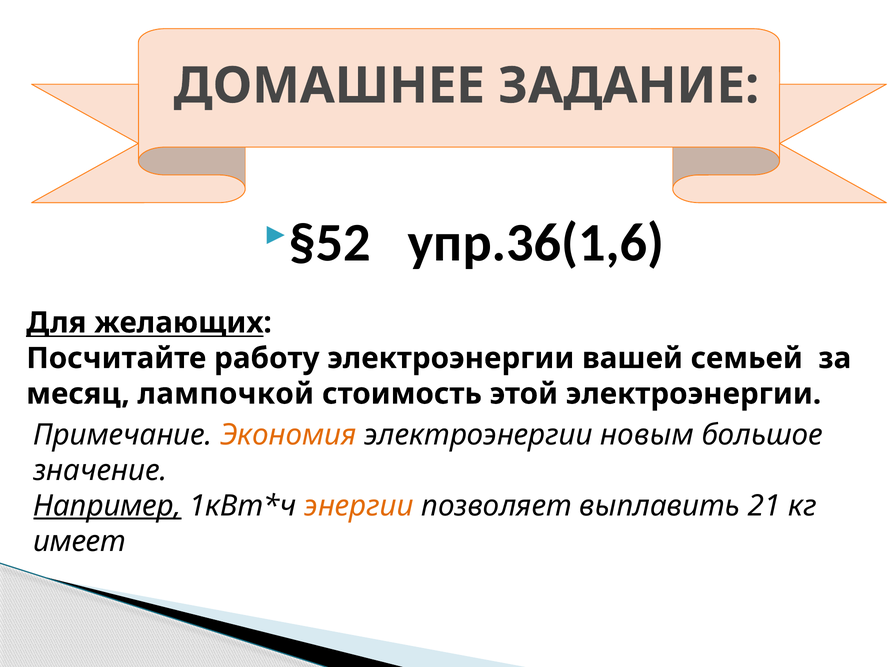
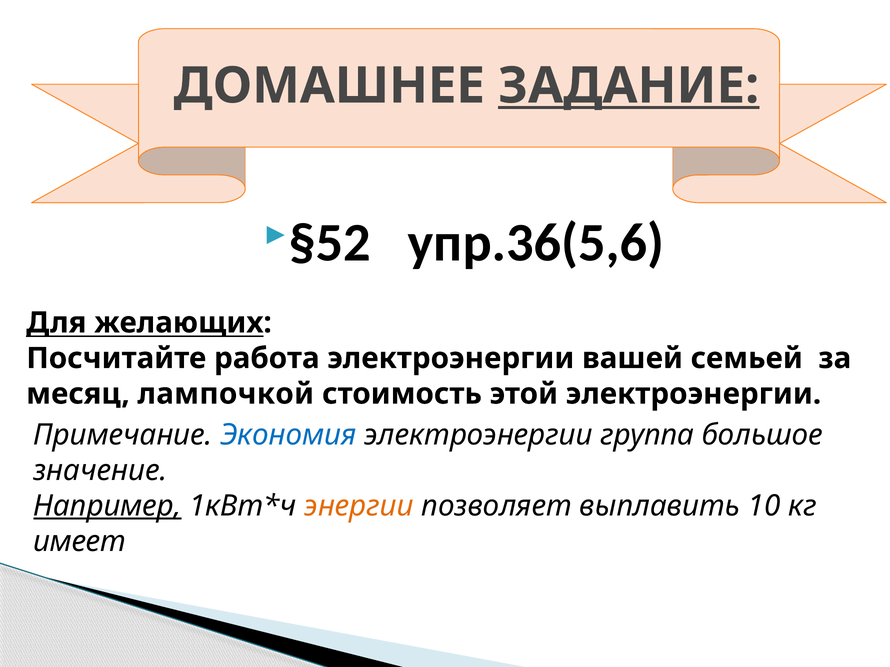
ЗАДАНИЕ underline: none -> present
упр.36(1,6: упр.36(1,6 -> упр.36(5,6
работу: работу -> работа
Экономия colour: orange -> blue
новым: новым -> группа
21: 21 -> 10
